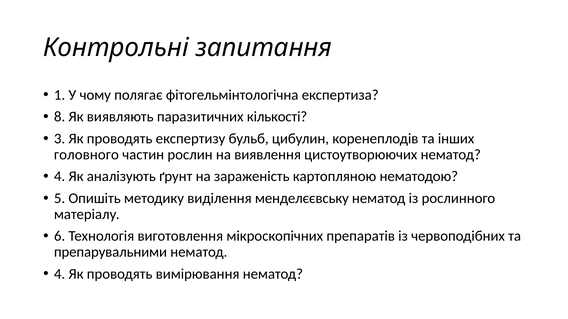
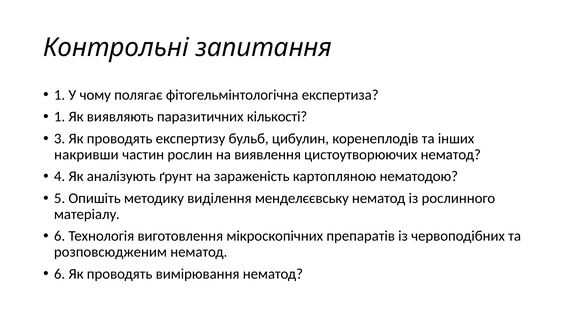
8 at (60, 117): 8 -> 1
головного: головного -> накривши
препарувальними: препарувальними -> розповсюдженим
4 at (60, 274): 4 -> 6
